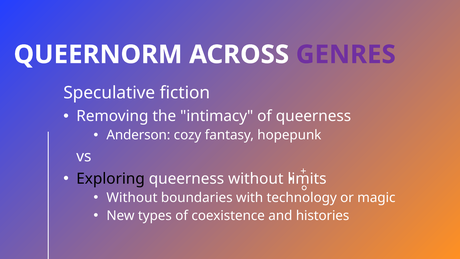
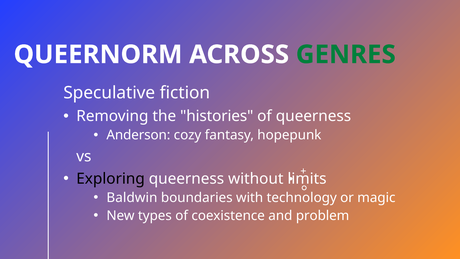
GENRES colour: purple -> green
intimacy: intimacy -> histories
Without at (132, 198): Without -> Baldwin
histories: histories -> problem
